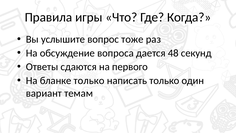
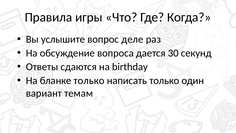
тоже: тоже -> деле
48: 48 -> 30
первого: первого -> birthday
